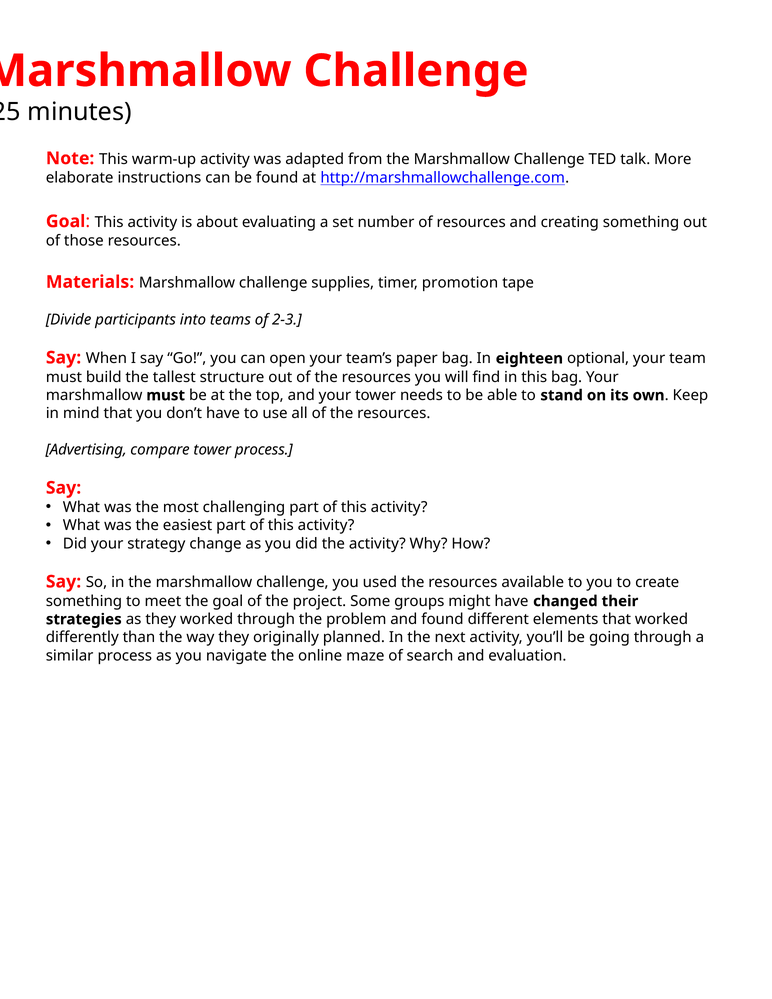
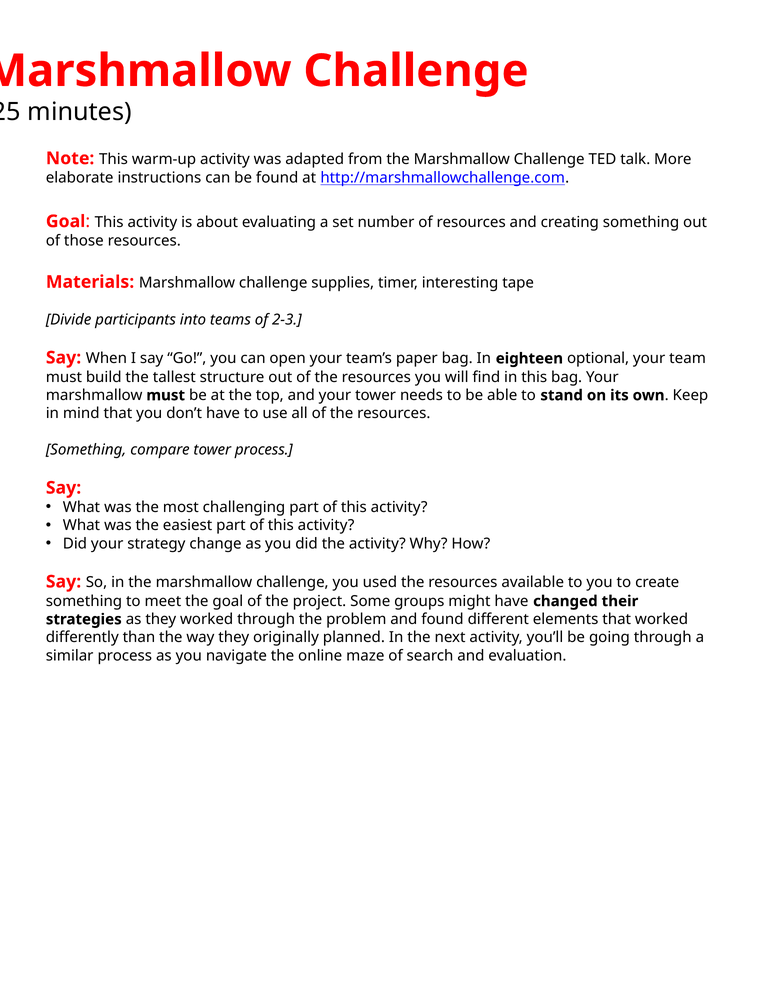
promotion: promotion -> interesting
Advertising at (86, 450): Advertising -> Something
